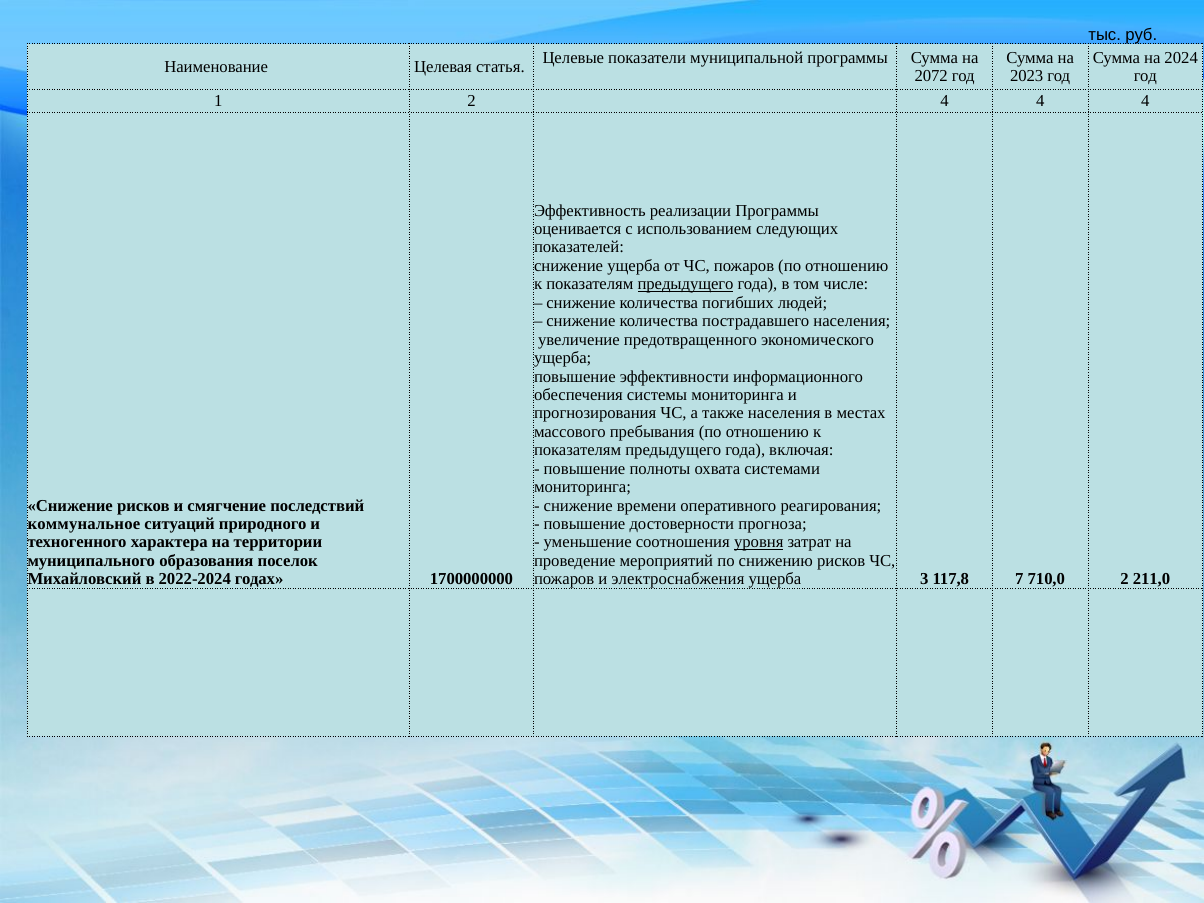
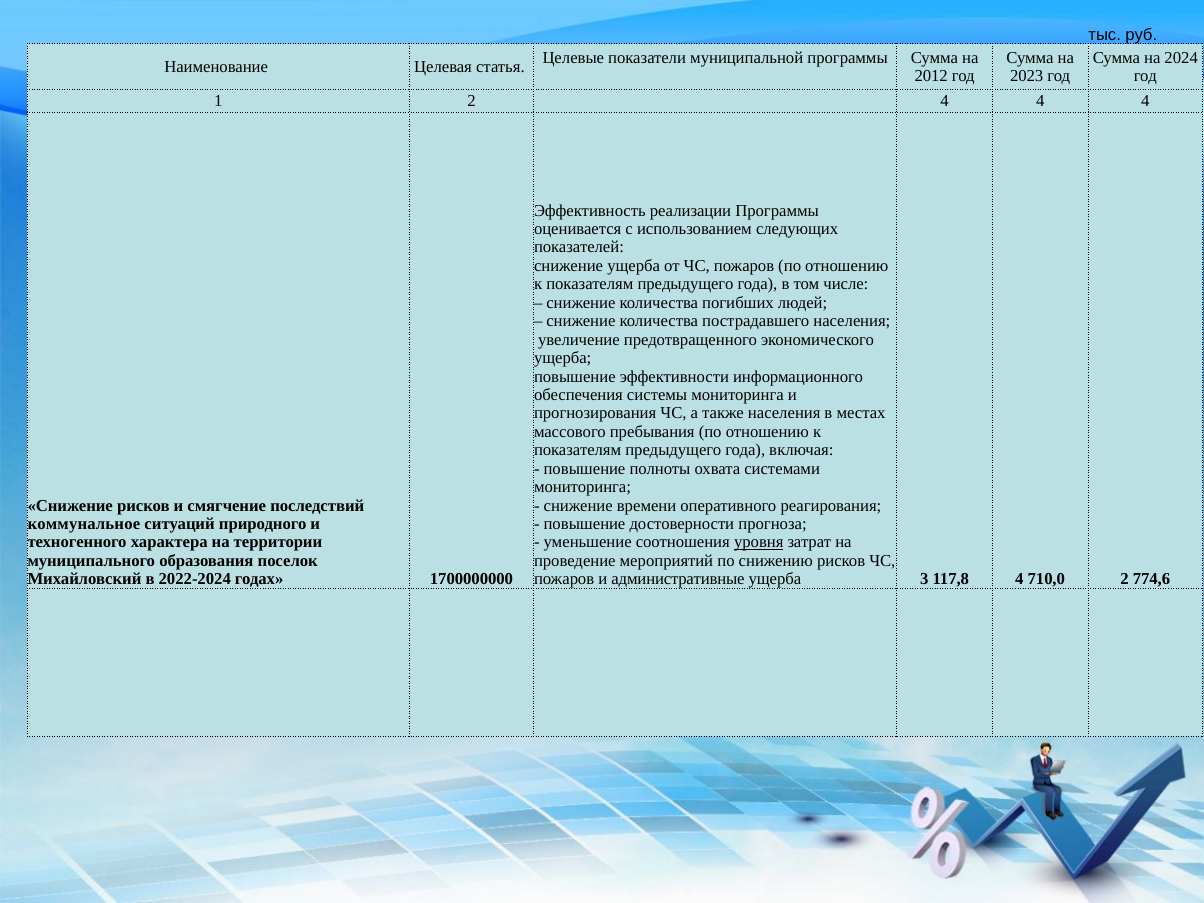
2072: 2072 -> 2012
предыдущего at (686, 284) underline: present -> none
электроснабжения: электроснабжения -> административные
117,8 7: 7 -> 4
211,0: 211,0 -> 774,6
